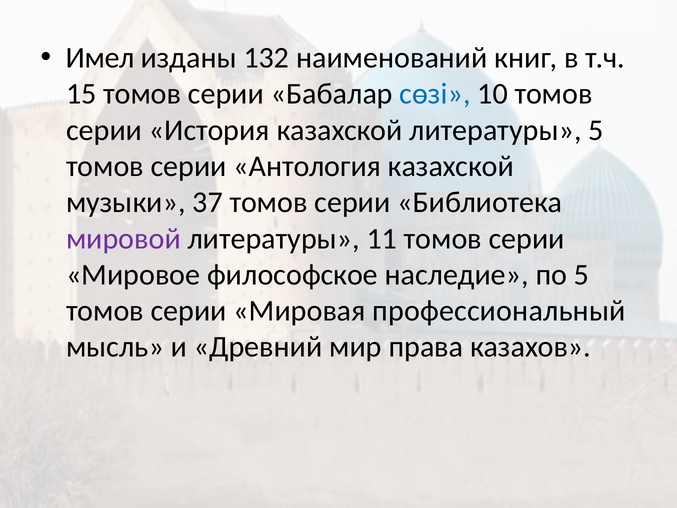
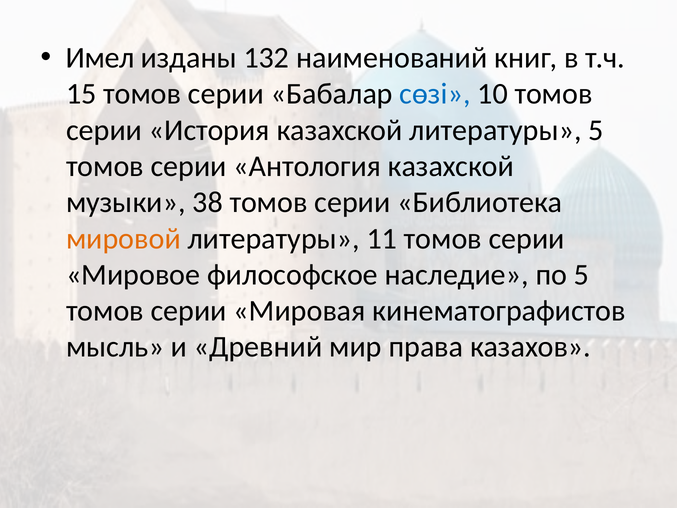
37: 37 -> 38
мировой colour: purple -> orange
профессиональный: профессиональный -> кинематографистов
